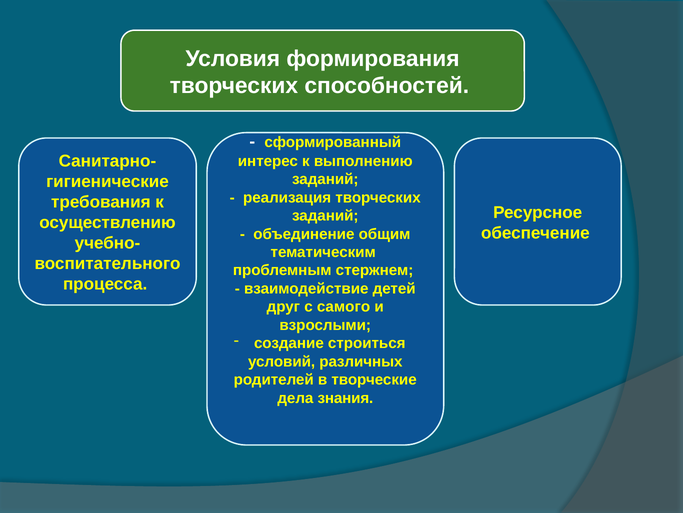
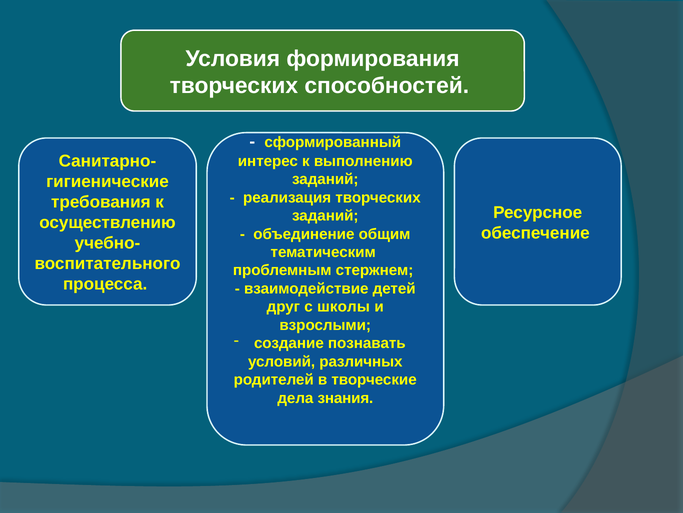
самого: самого -> школы
строиться: строиться -> познавать
